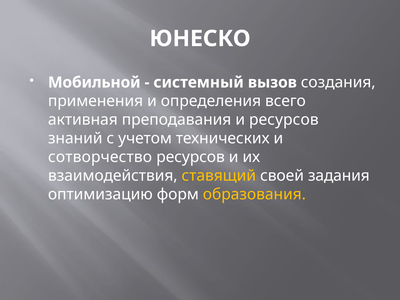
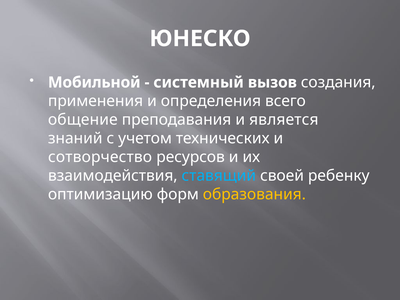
активная: активная -> общение
и ресурсов: ресурсов -> является
ставящий colour: yellow -> light blue
задания: задания -> ребенку
